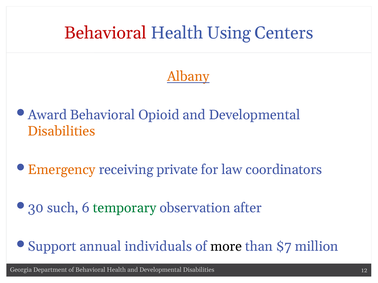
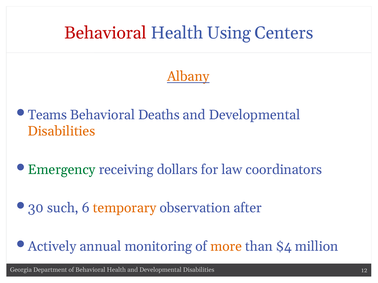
Award: Award -> Teams
Opioid: Opioid -> Deaths
Emergency colour: orange -> green
private: private -> dollars
temporary colour: green -> orange
Support: Support -> Actively
individuals: individuals -> monitoring
more colour: black -> orange
$7: $7 -> $4
